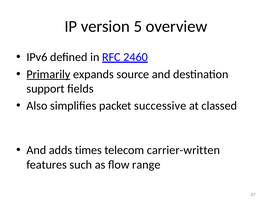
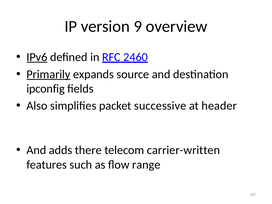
5: 5 -> 9
IPv6 underline: none -> present
support: support -> ipconfig
classed: classed -> header
times: times -> there
